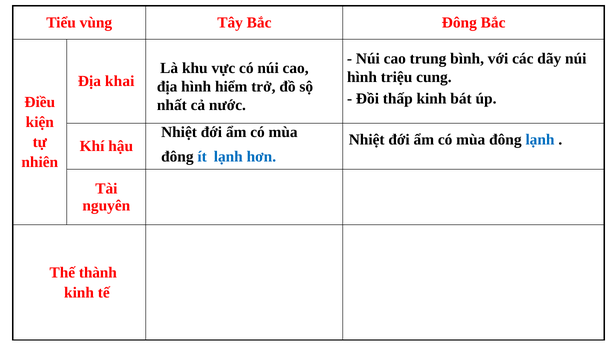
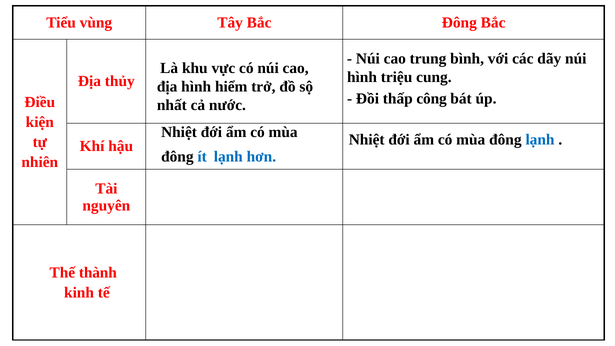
khai: khai -> thủy
thấp kinh: kinh -> công
